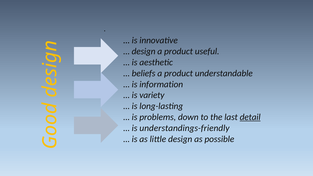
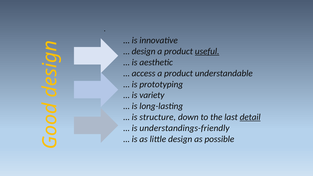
useful underline: none -> present
beliefs: beliefs -> access
information: information -> prototyping
problems: problems -> structure
